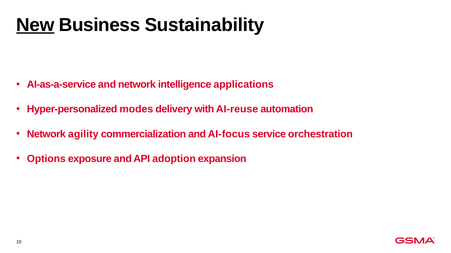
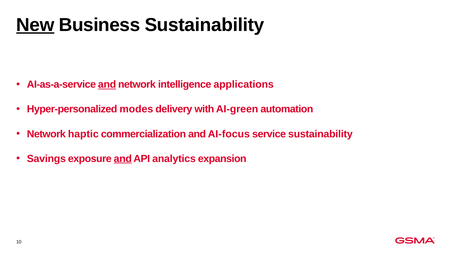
and at (107, 85) underline: none -> present
AI-reuse: AI-reuse -> AI-green
agility: agility -> haptic
service orchestration: orchestration -> sustainability
Options: Options -> Savings
and at (123, 159) underline: none -> present
adoption: adoption -> analytics
